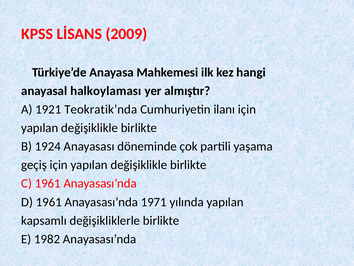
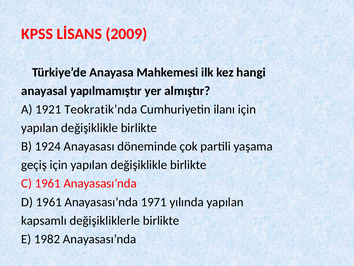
halkoylaması: halkoylaması -> yapılmamıştır
